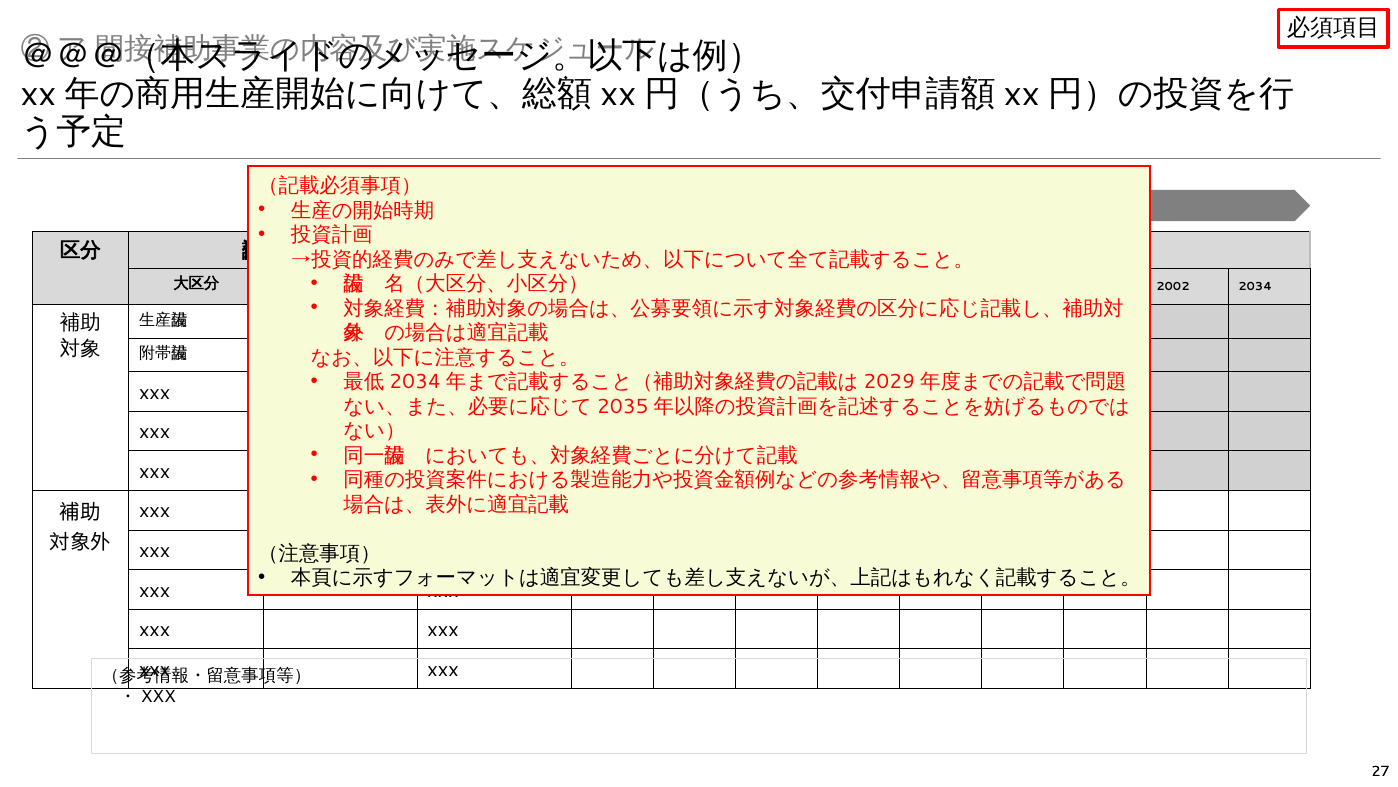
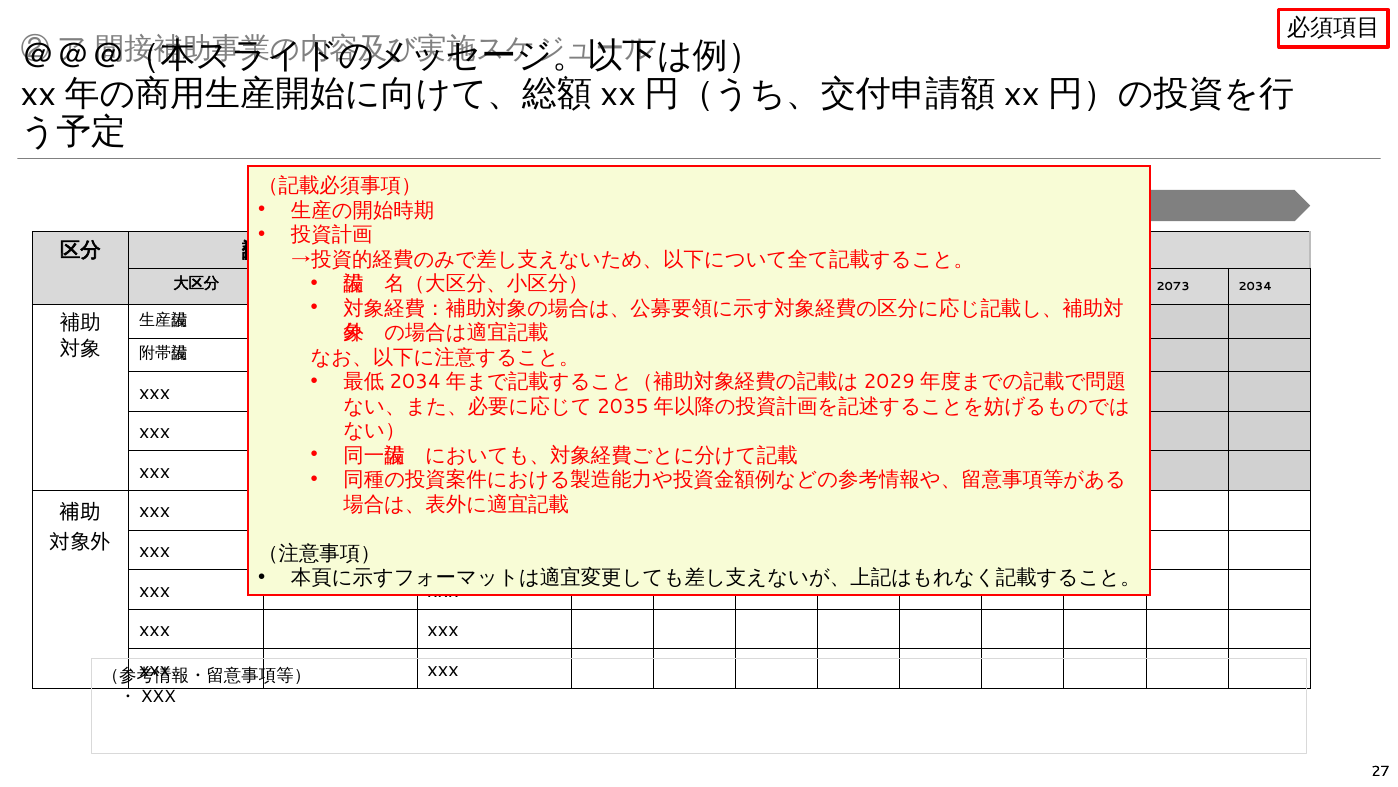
2002: 2002 -> 2073
